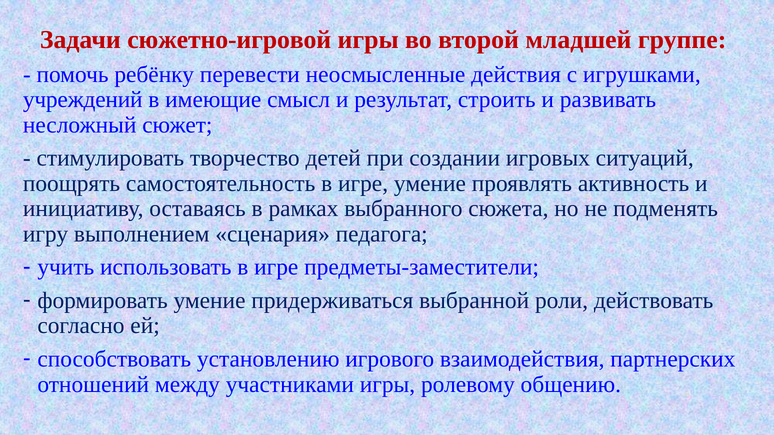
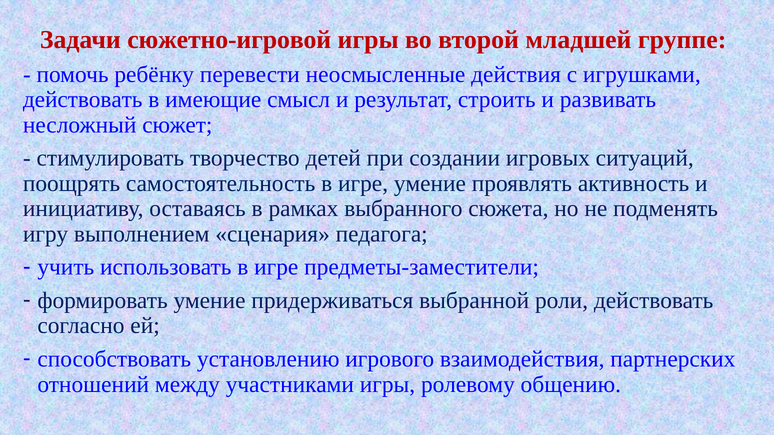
учреждений at (83, 100): учреждений -> действовать
